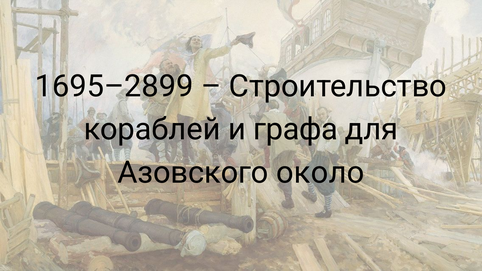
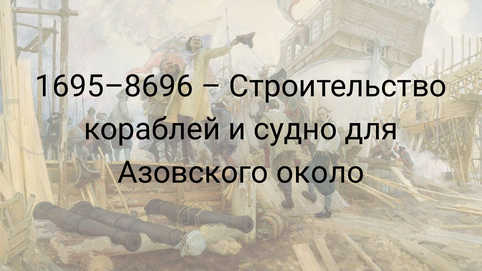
1695–2899: 1695–2899 -> 1695–8696
графа: графа -> судно
